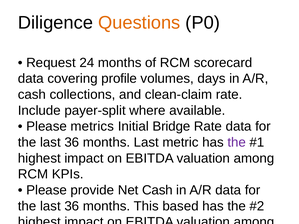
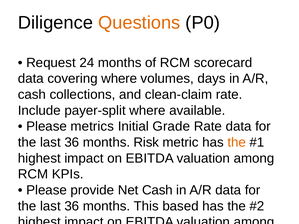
covering profile: profile -> where
Bridge: Bridge -> Grade
months Last: Last -> Risk
the at (237, 142) colour: purple -> orange
